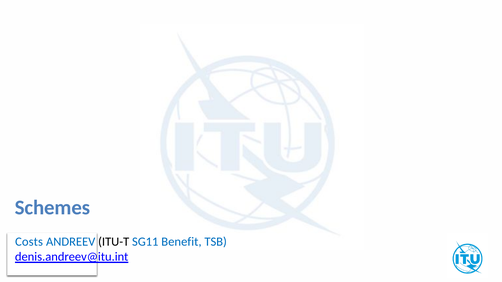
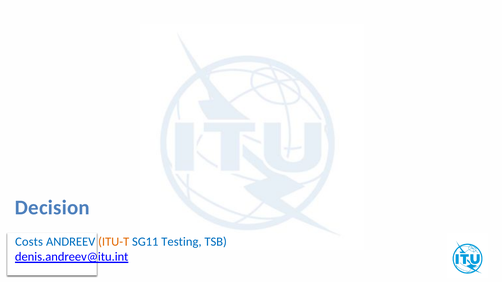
Schemes: Schemes -> Decision
ITU-T colour: black -> orange
Benefit: Benefit -> Testing
